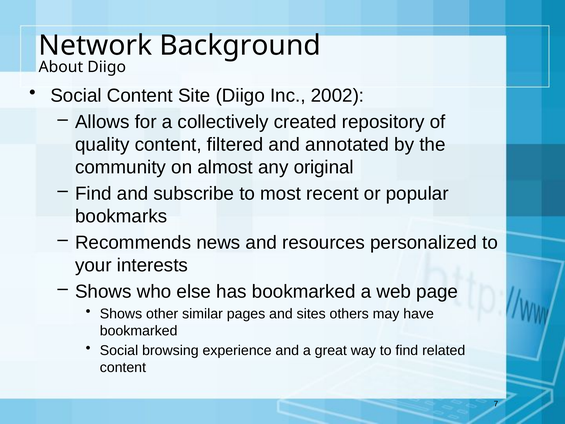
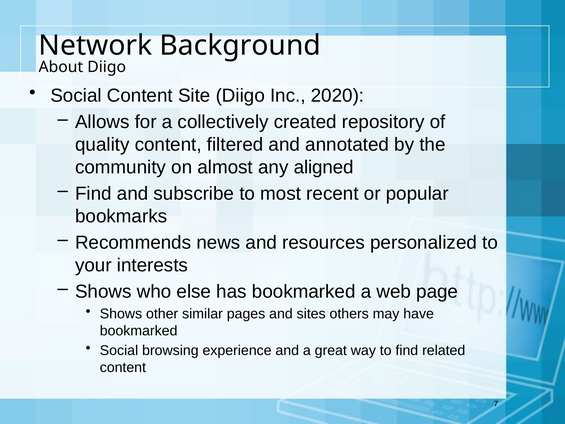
2002: 2002 -> 2020
original: original -> aligned
